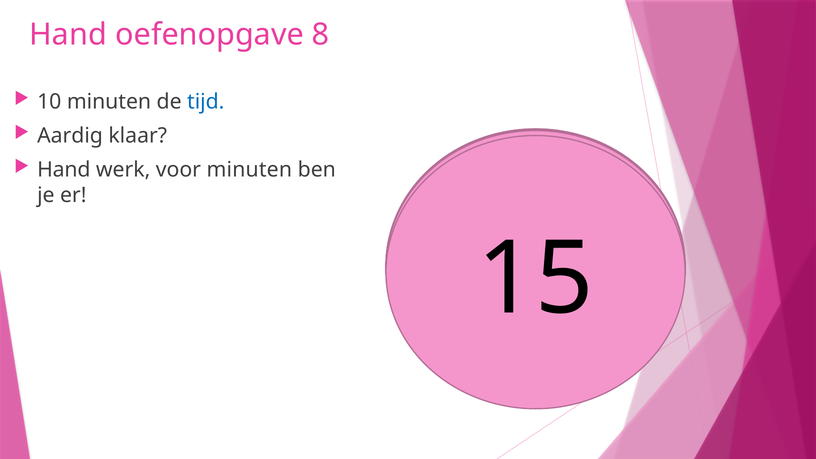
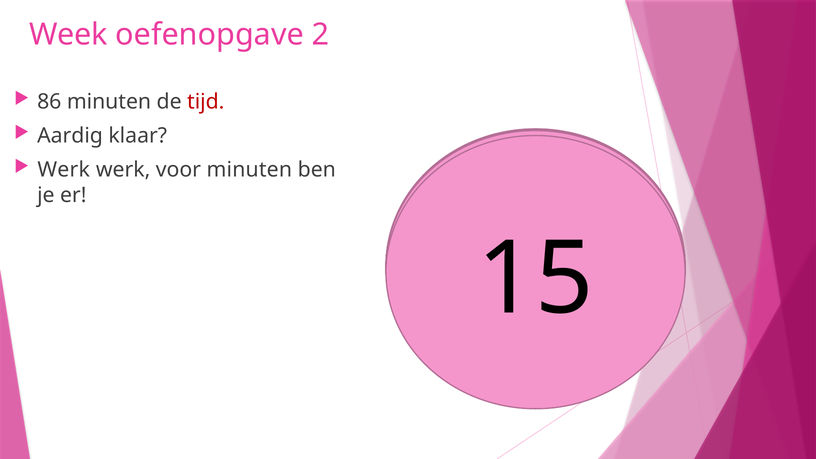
Hand at (68, 35): Hand -> Week
8: 8 -> 2
10 at (49, 102): 10 -> 86
tijd colour: blue -> red
Hand at (64, 170): Hand -> Werk
